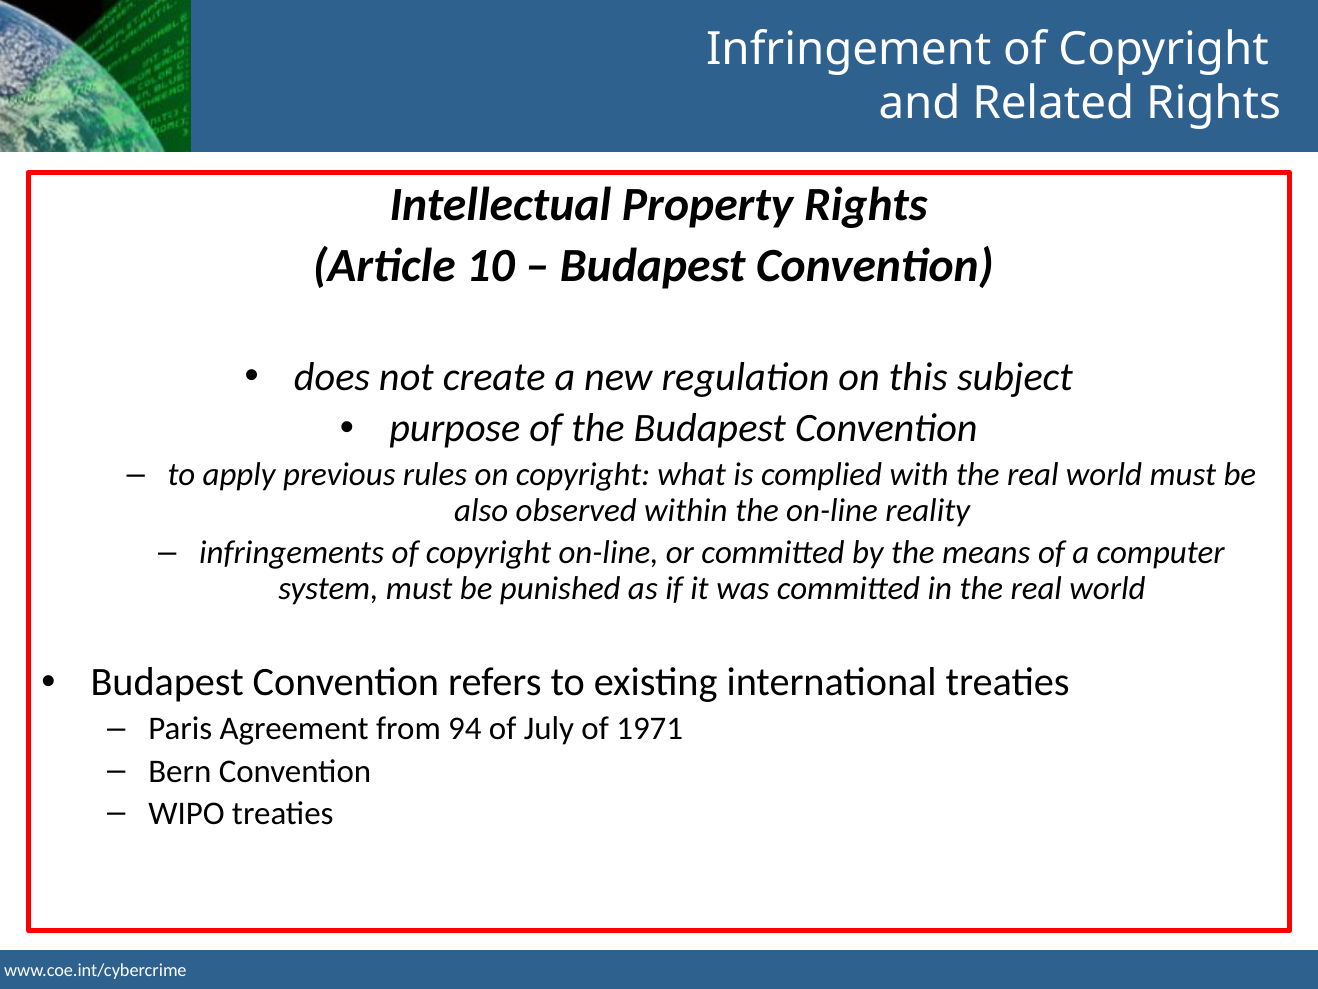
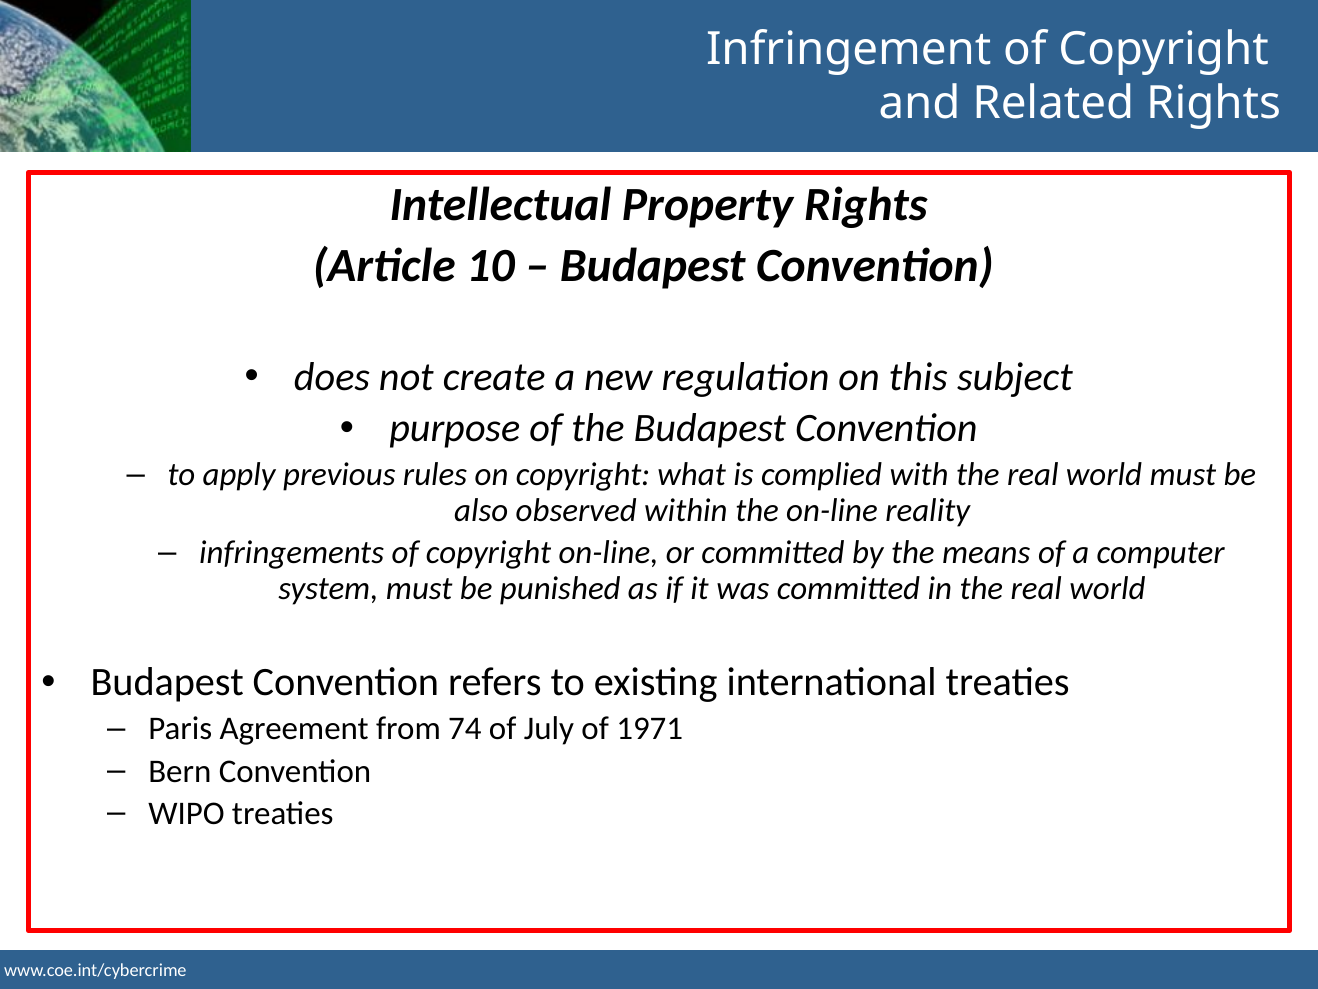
94: 94 -> 74
